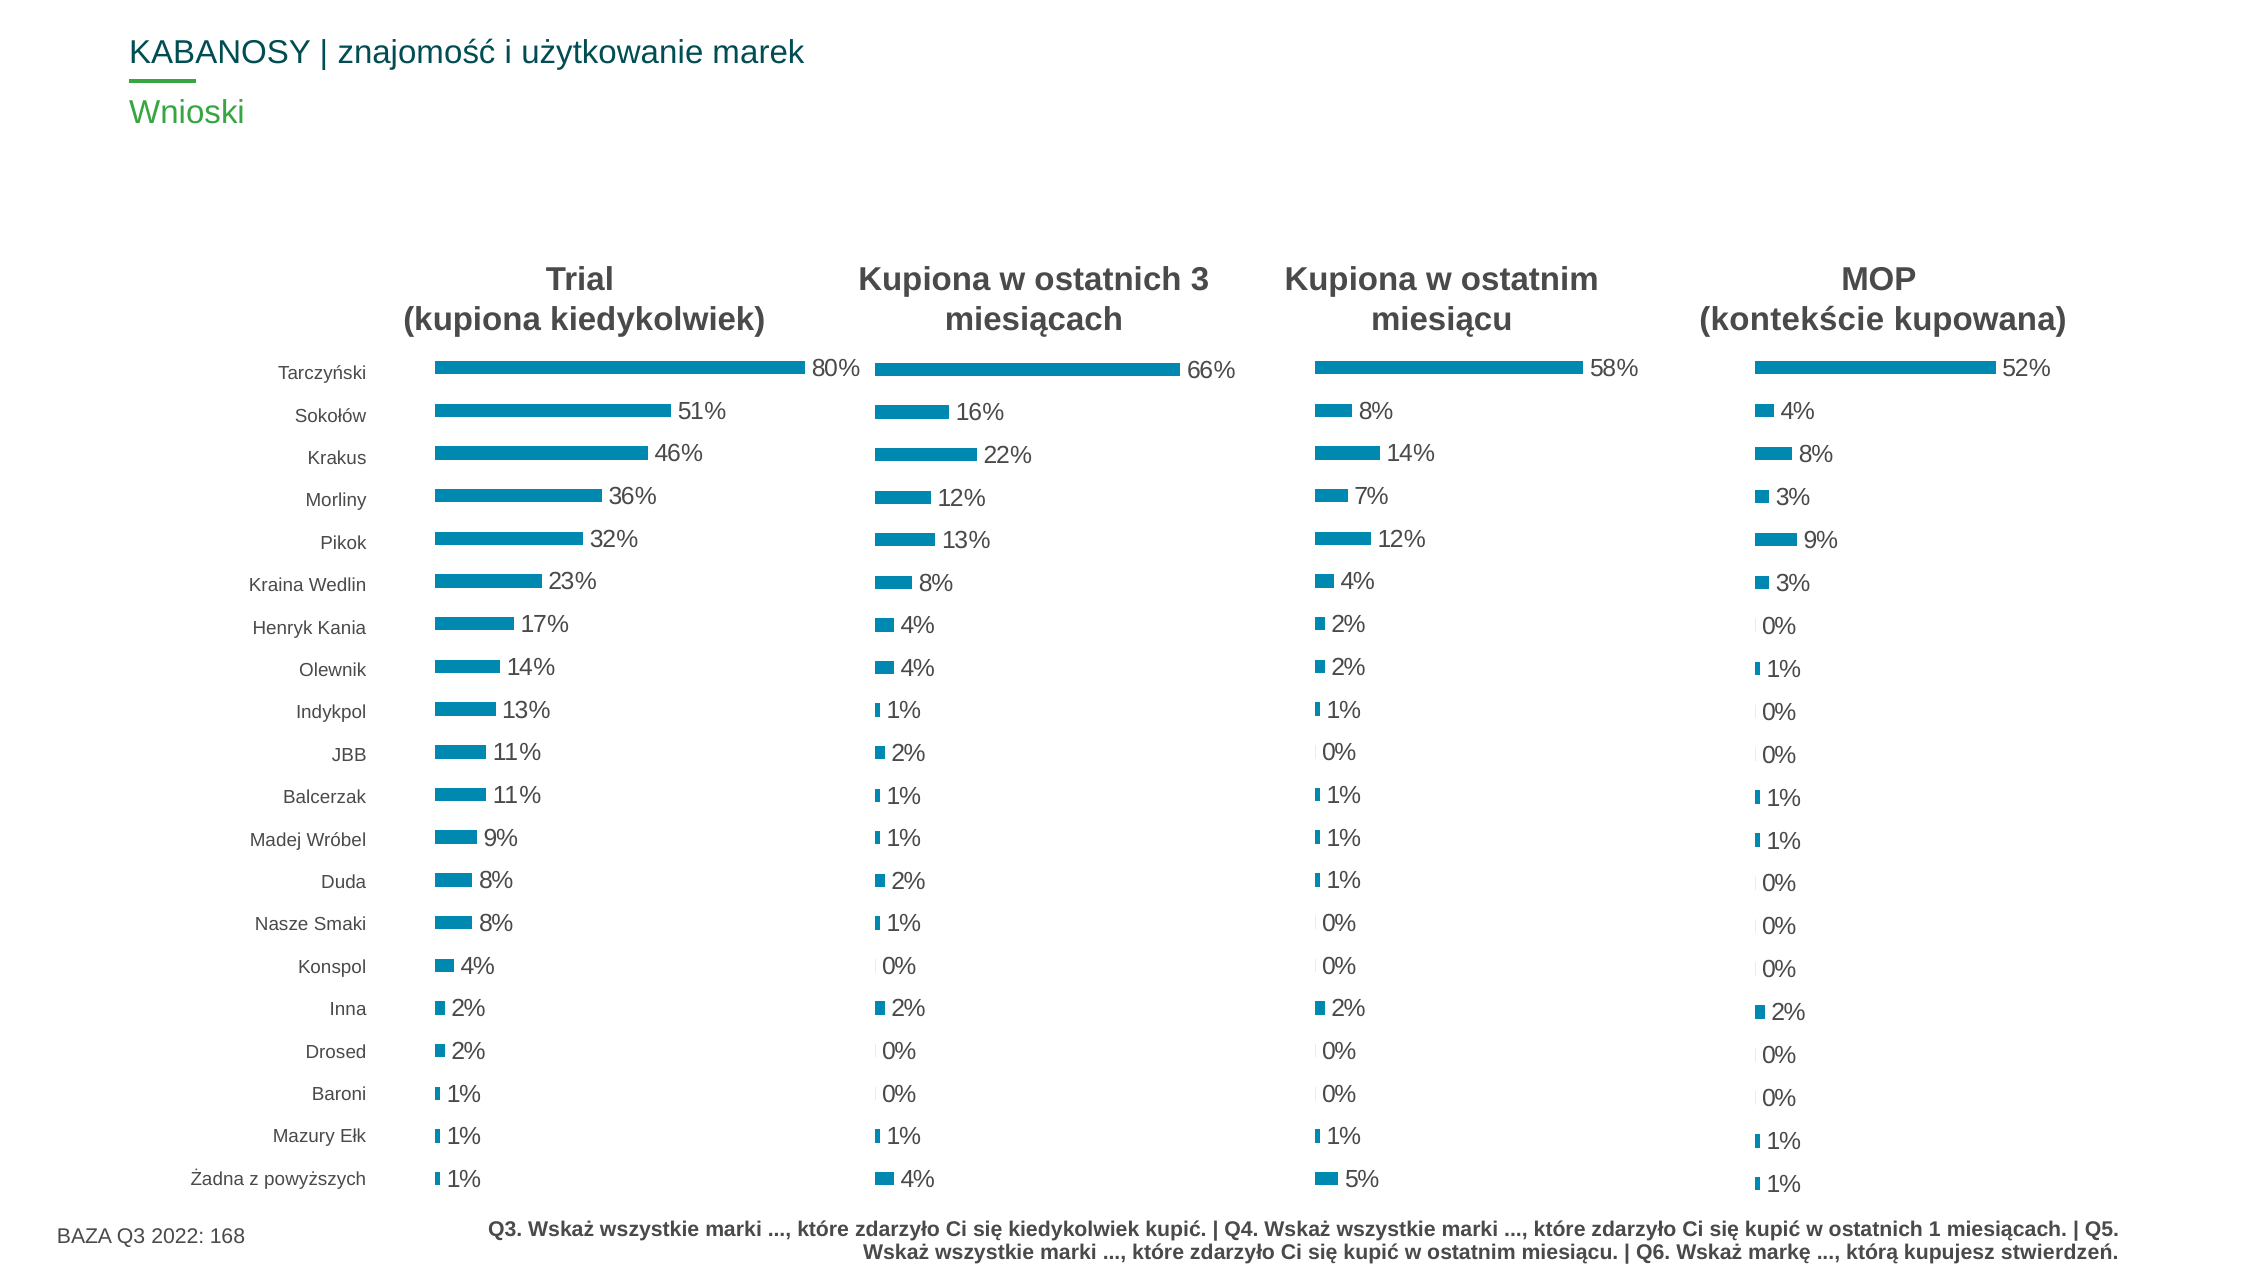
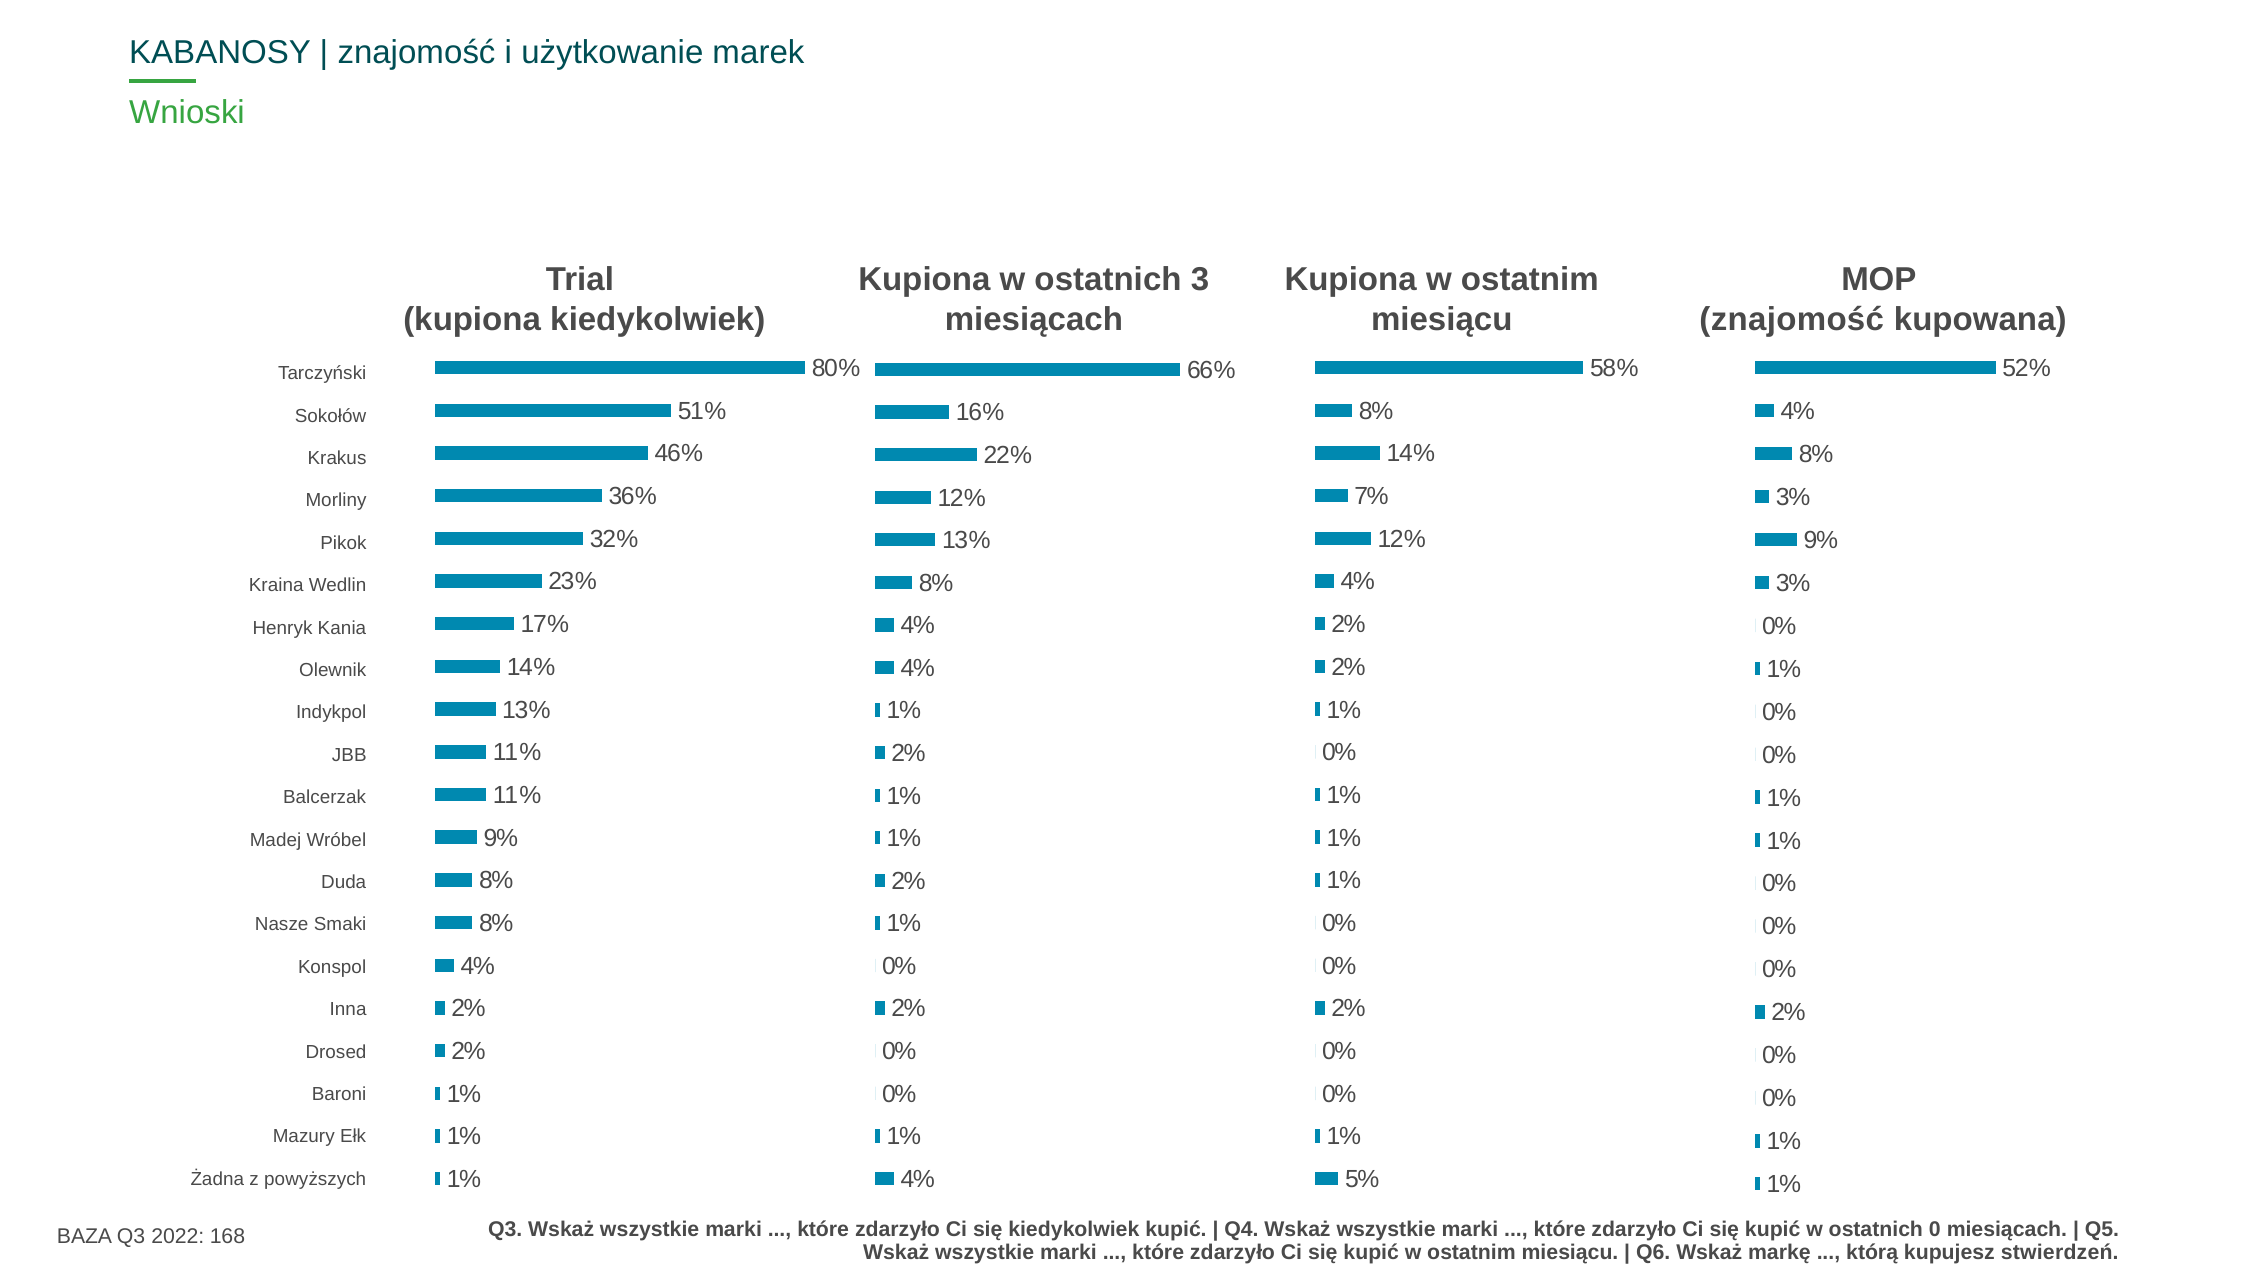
kontekście at (1792, 319): kontekście -> znajomość
1: 1 -> 0
